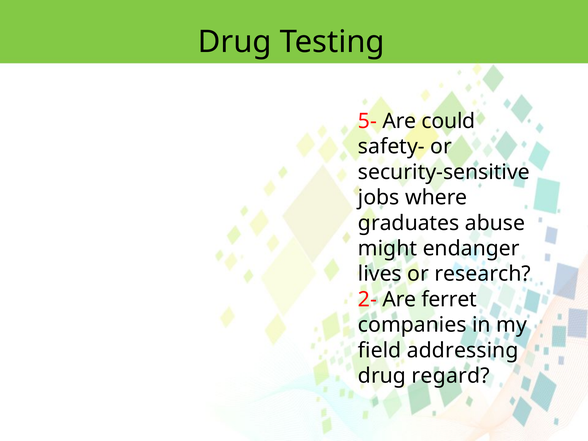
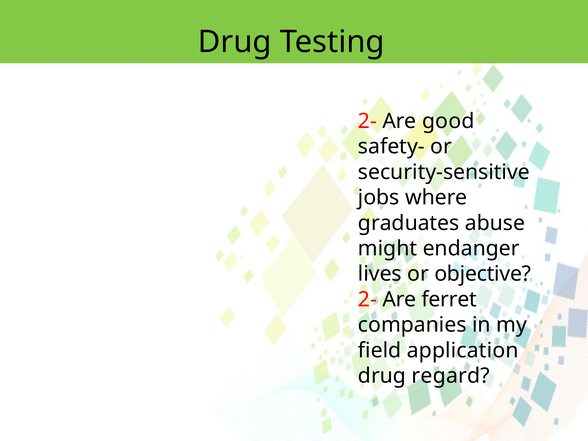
5- at (367, 121): 5- -> 2-
could: could -> good
research: research -> objective
addressing: addressing -> application
